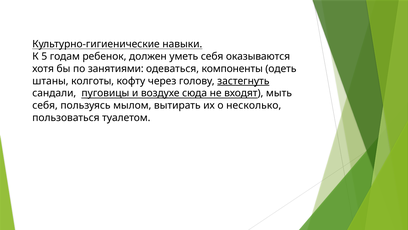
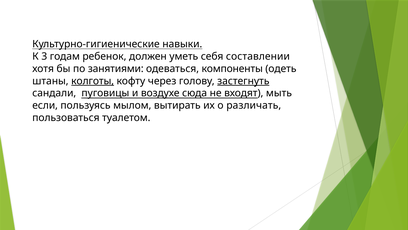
5: 5 -> 3
оказываются: оказываются -> составлении
колготы underline: none -> present
себя at (45, 105): себя -> если
несколько: несколько -> различать
